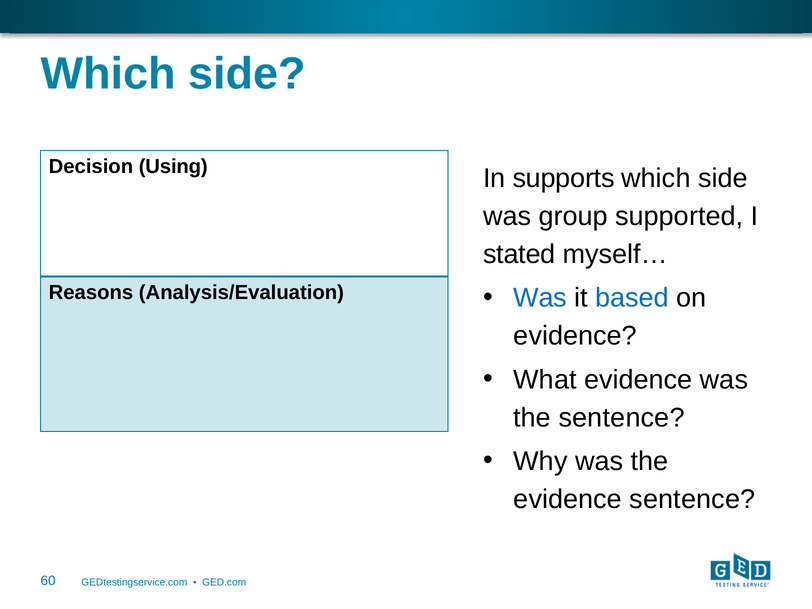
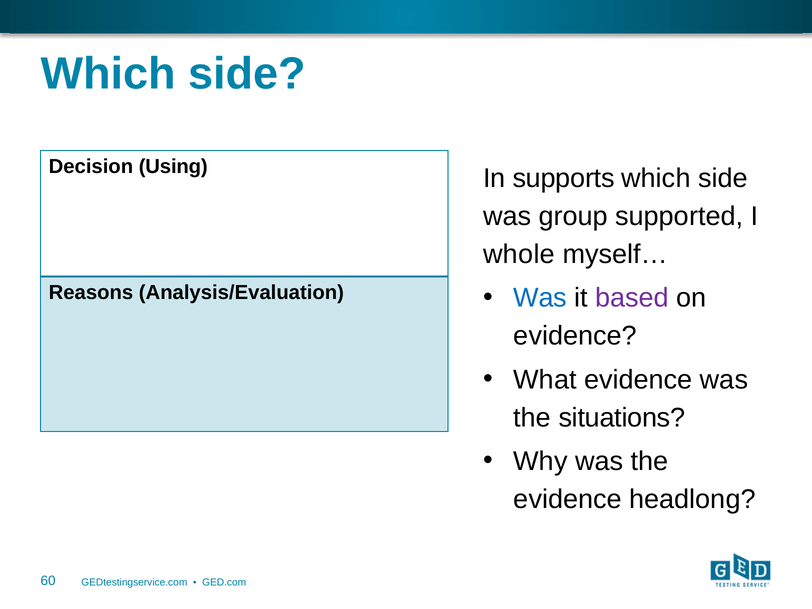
stated: stated -> whole
based colour: blue -> purple
the sentence: sentence -> situations
evidence sentence: sentence -> headlong
